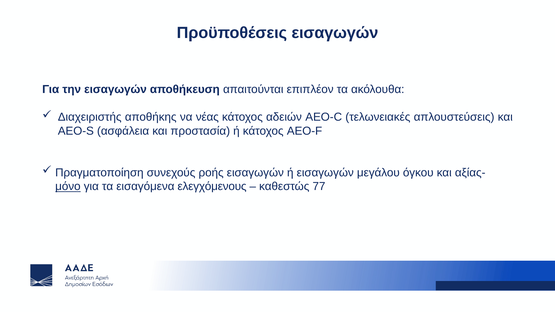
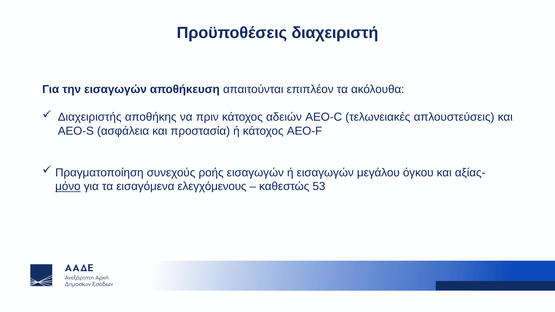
Προϋποθέσεις εισαγωγών: εισαγωγών -> διαχειριστή
νέας: νέας -> πριν
77: 77 -> 53
